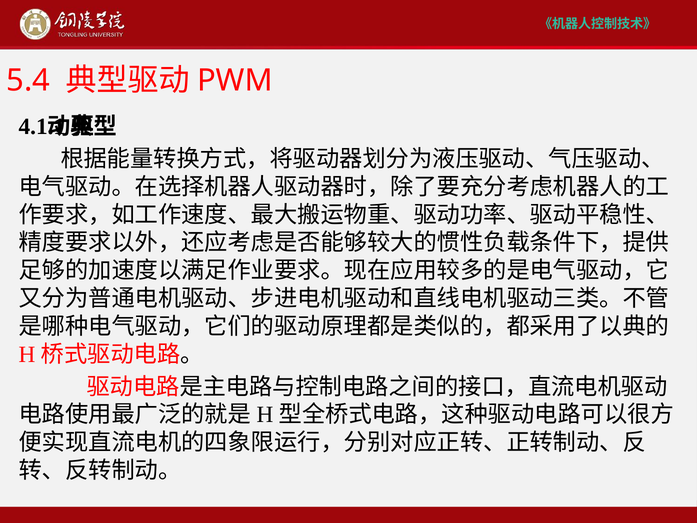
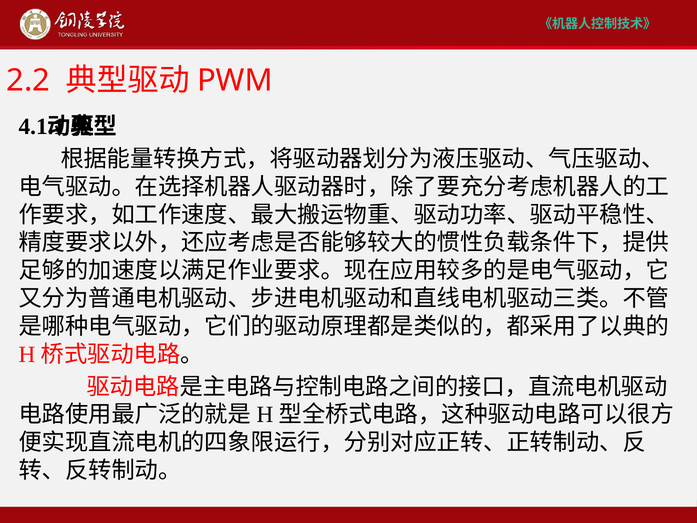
5.4: 5.4 -> 2.2
